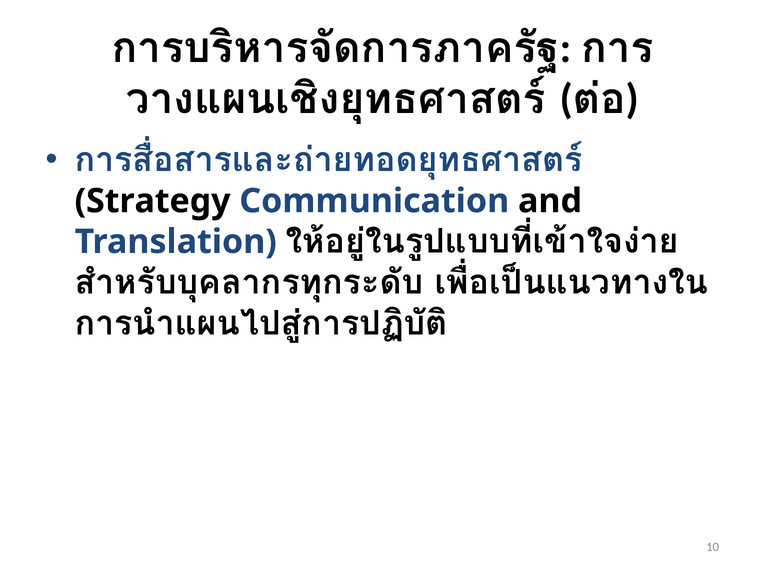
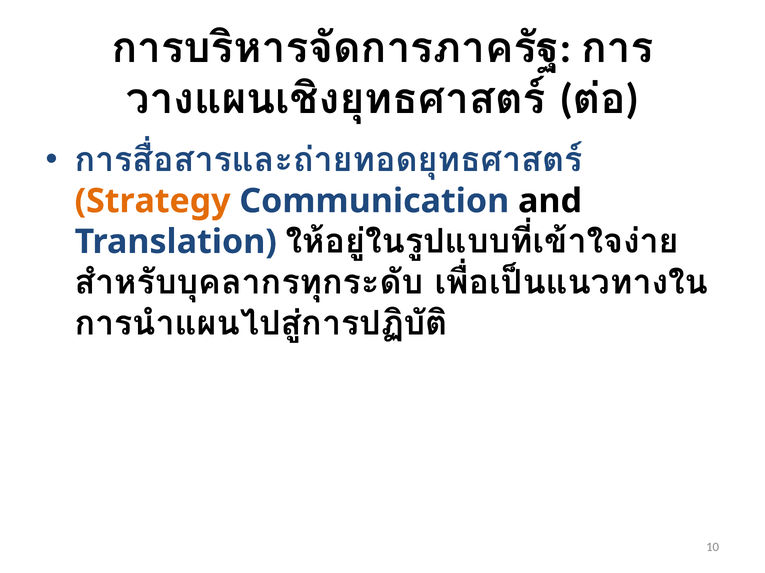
Strategy colour: black -> orange
